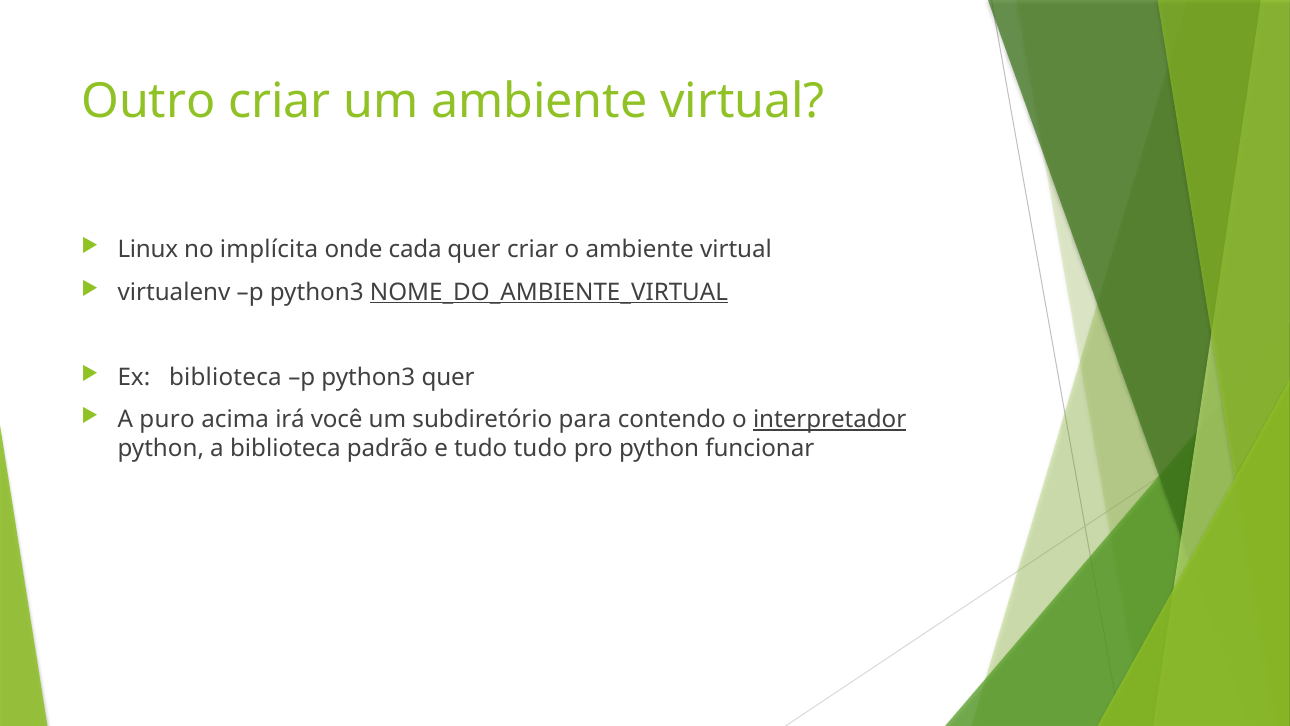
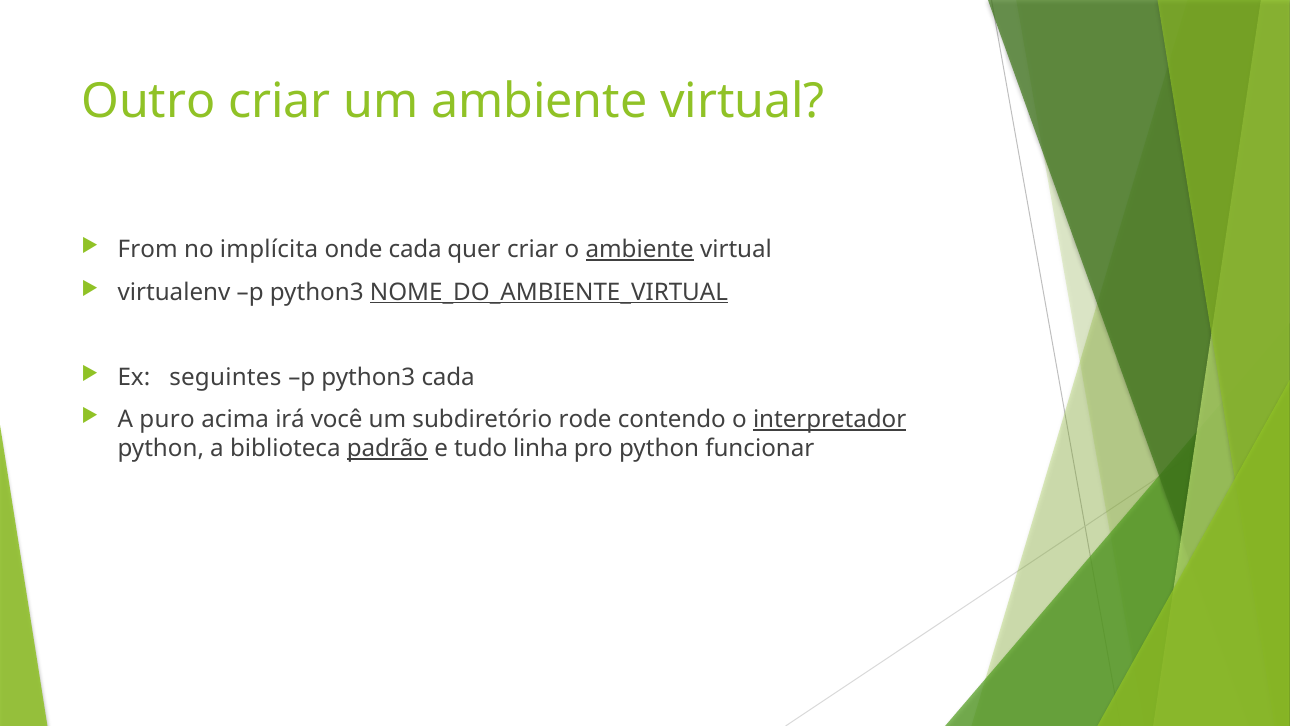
Linux: Linux -> From
ambiente at (640, 250) underline: none -> present
Ex biblioteca: biblioteca -> seguintes
python3 quer: quer -> cada
para: para -> rode
padrão underline: none -> present
tudo tudo: tudo -> linha
